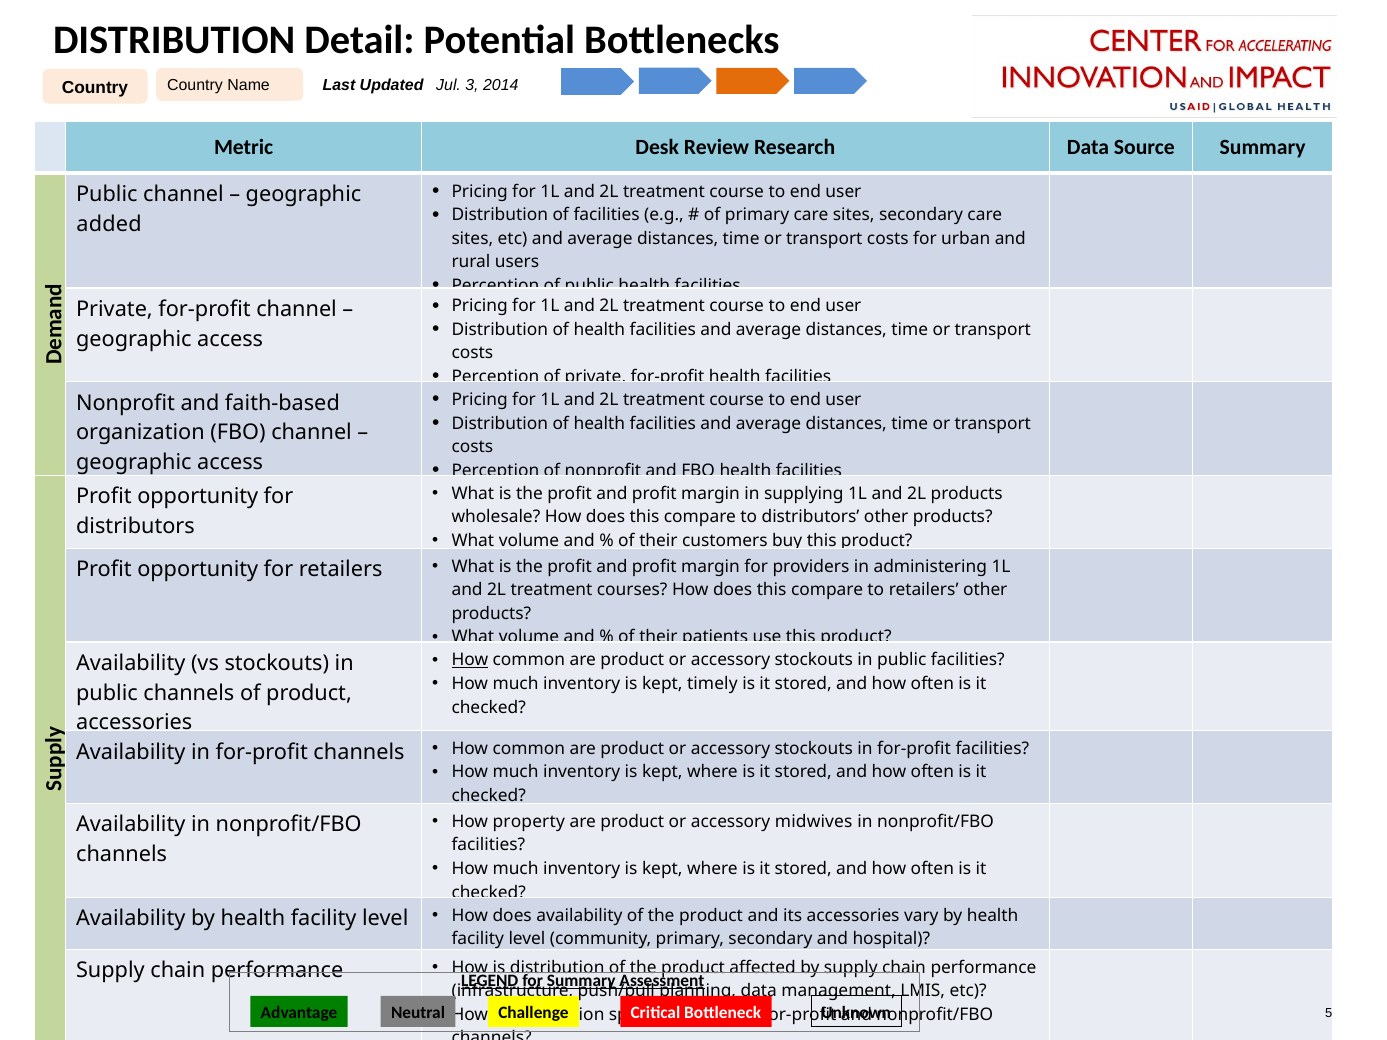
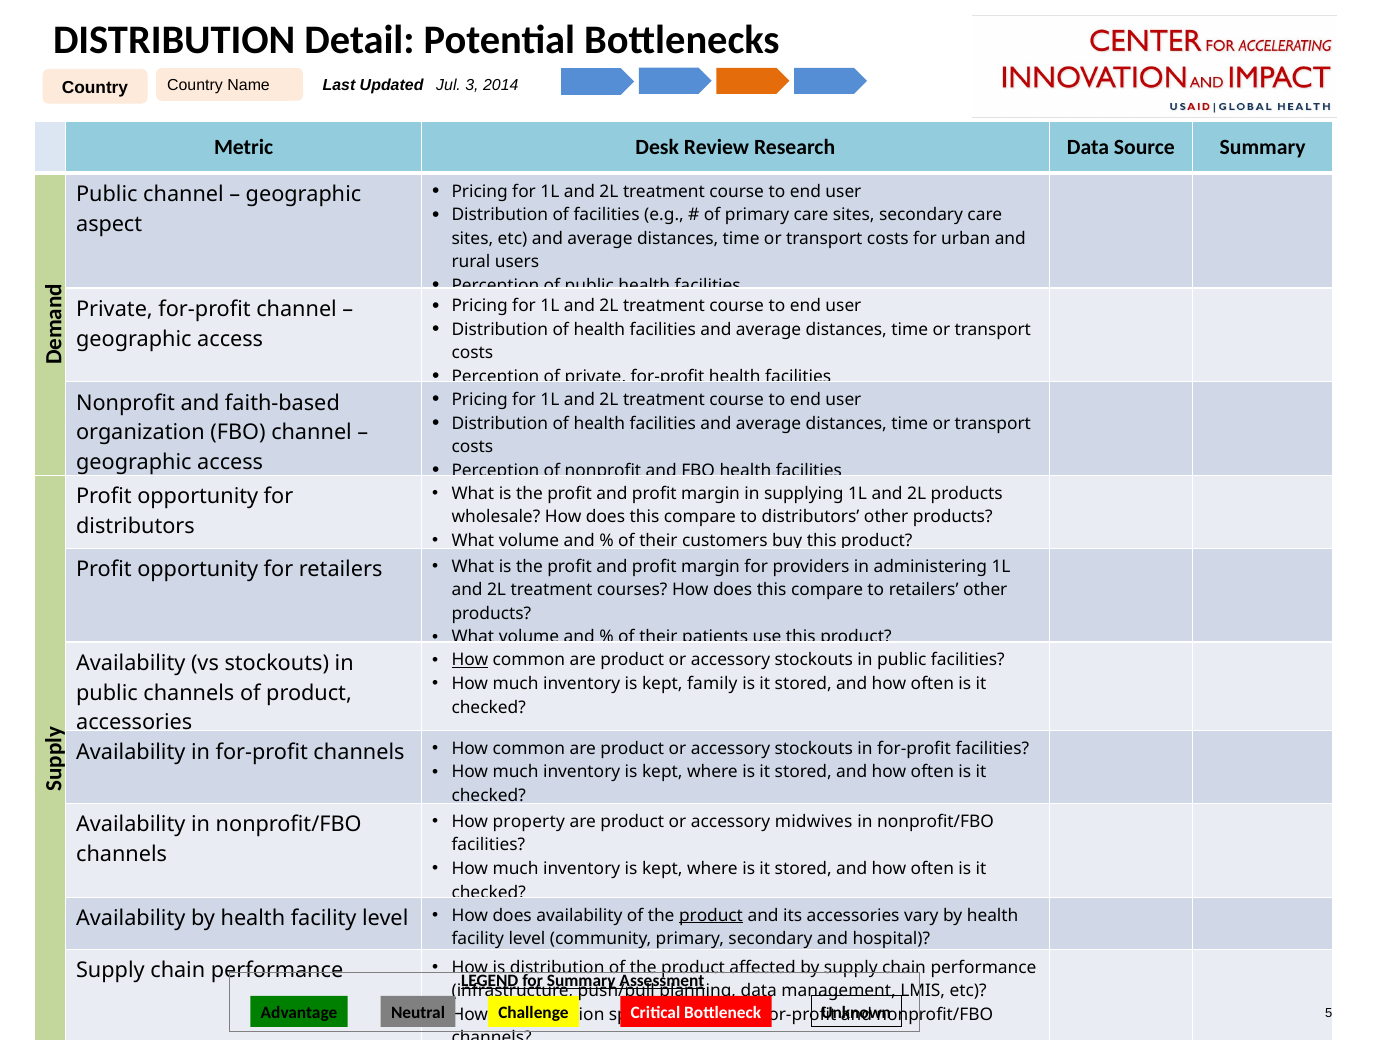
added: added -> aspect
timely: timely -> family
product at (711, 916) underline: none -> present
